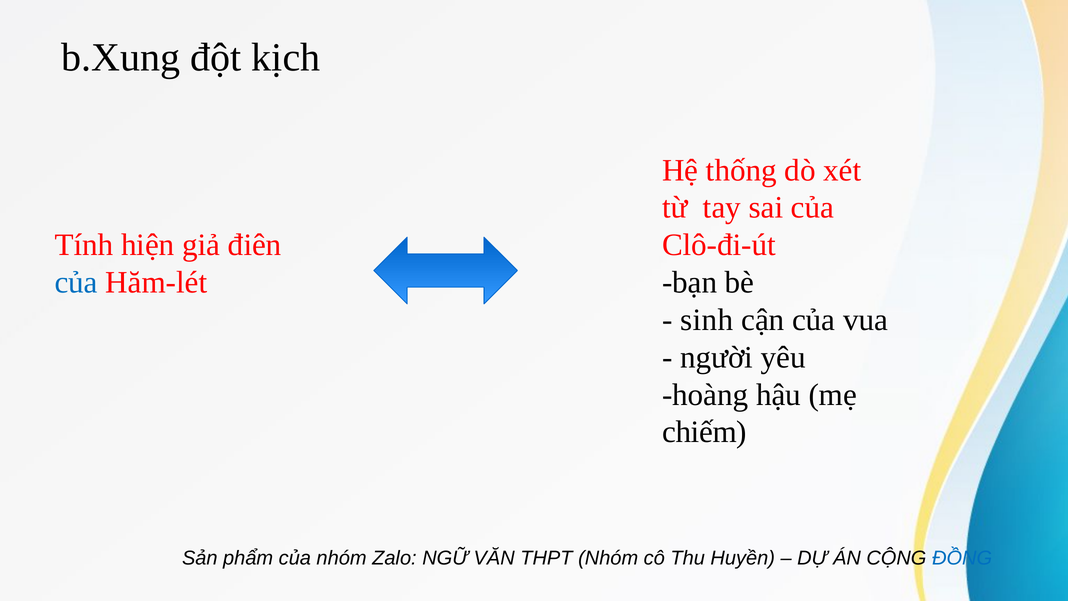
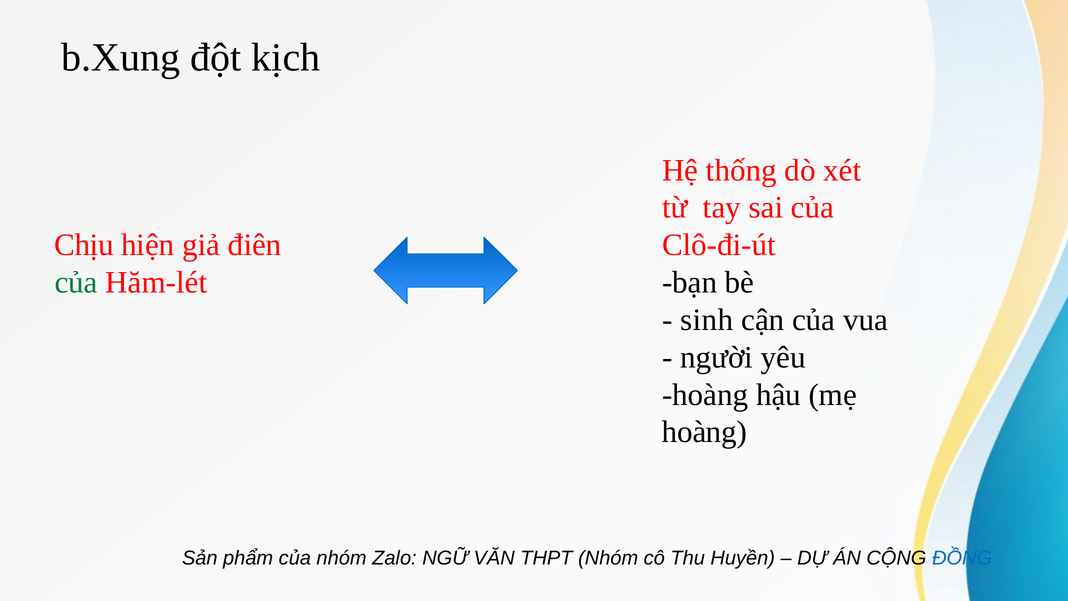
Tính: Tính -> Chịu
của at (76, 282) colour: blue -> green
chiếm at (704, 432): chiếm -> hoàng
